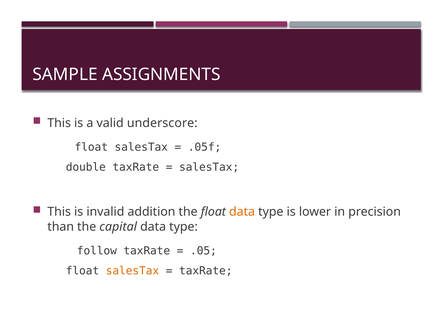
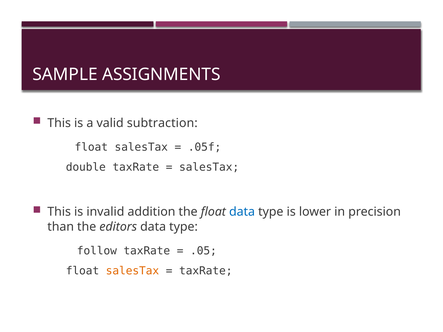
underscore: underscore -> subtraction
data at (242, 212) colour: orange -> blue
capital: capital -> editors
